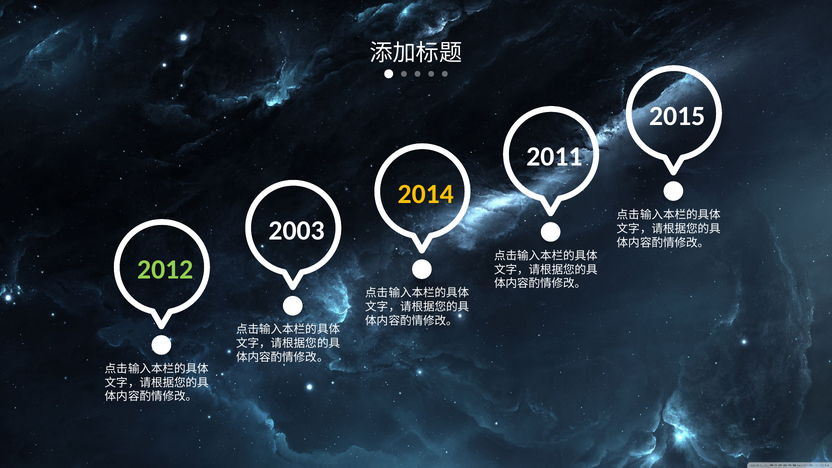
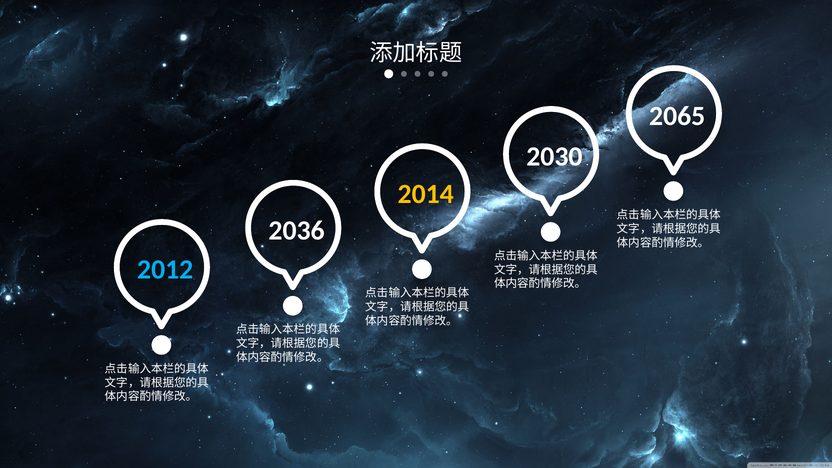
2015: 2015 -> 2065
2011: 2011 -> 2030
2003: 2003 -> 2036
2012 colour: light green -> light blue
